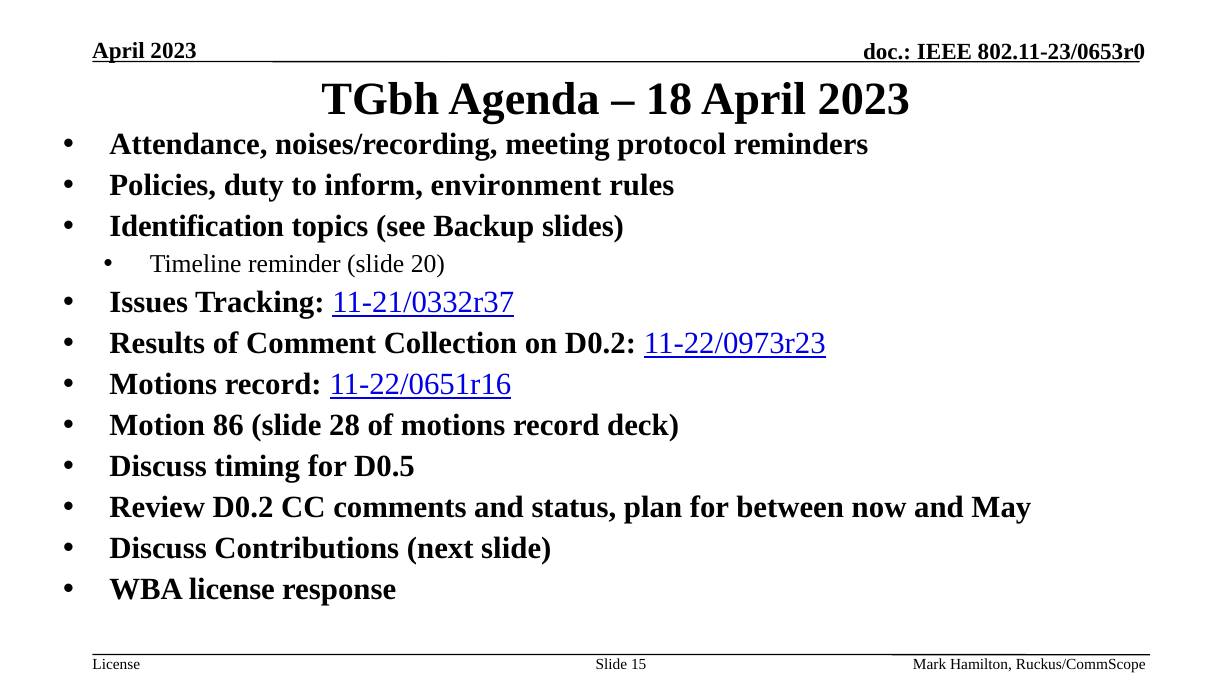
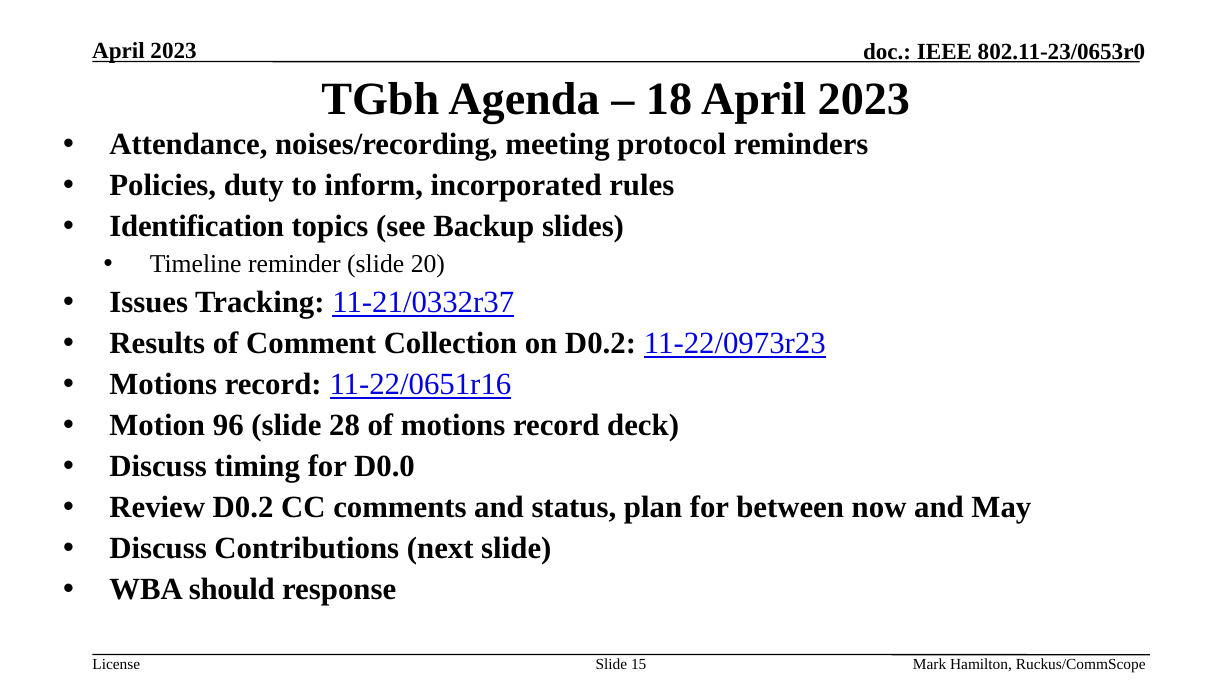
environment: environment -> incorporated
86: 86 -> 96
D0.5: D0.5 -> D0.0
WBA license: license -> should
